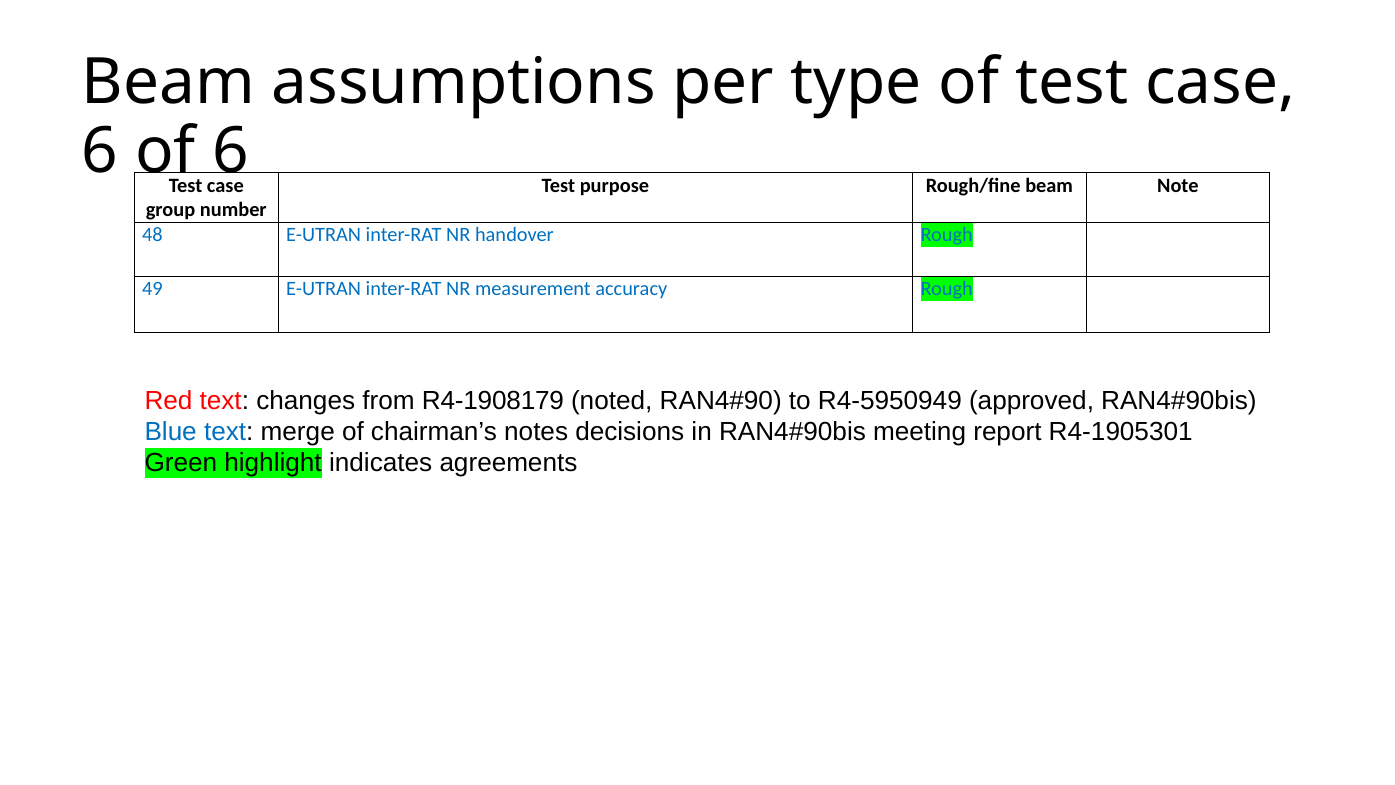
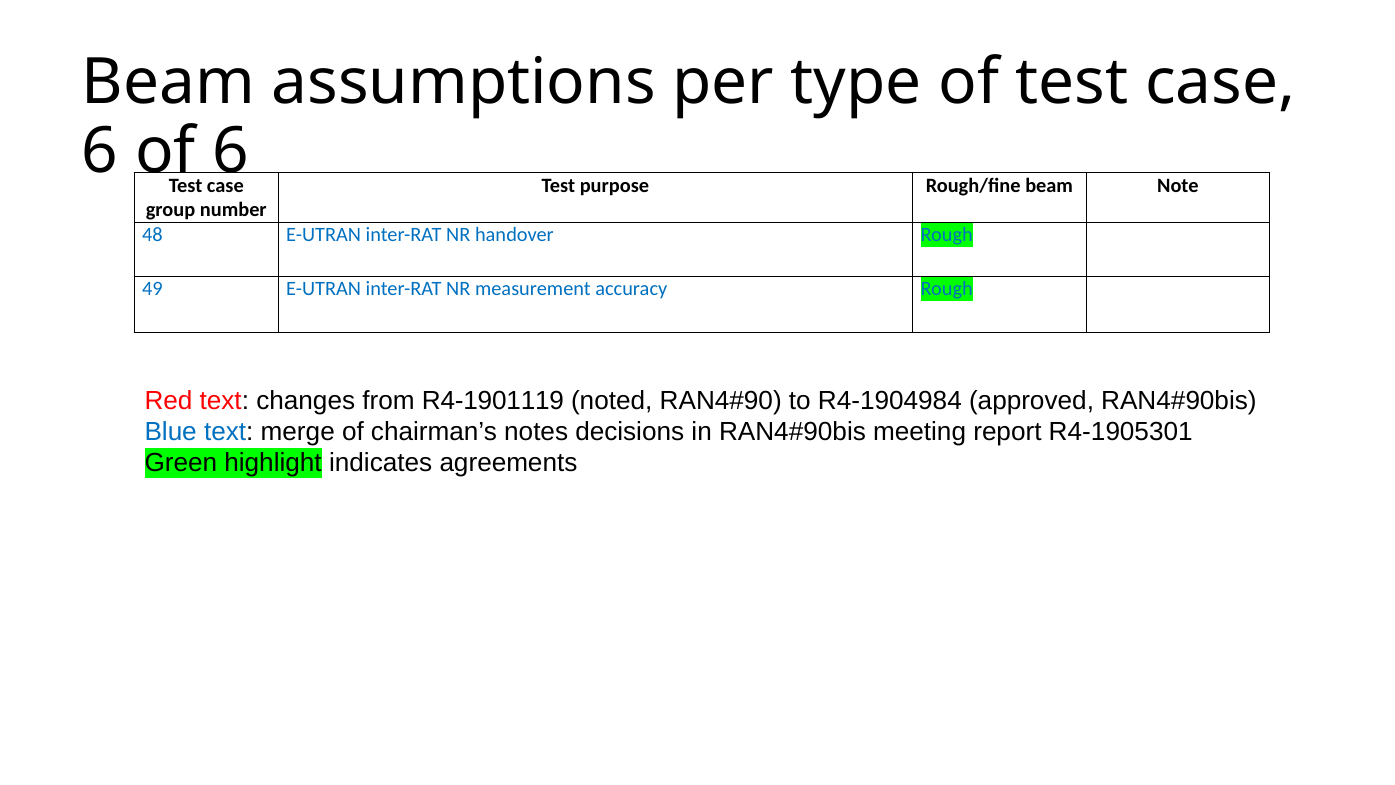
R4-1908179: R4-1908179 -> R4-1901119
R4-5950949: R4-5950949 -> R4-1904984
